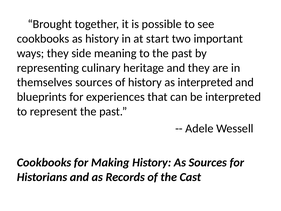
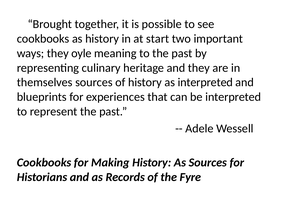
side: side -> oyle
Cast: Cast -> Fyre
